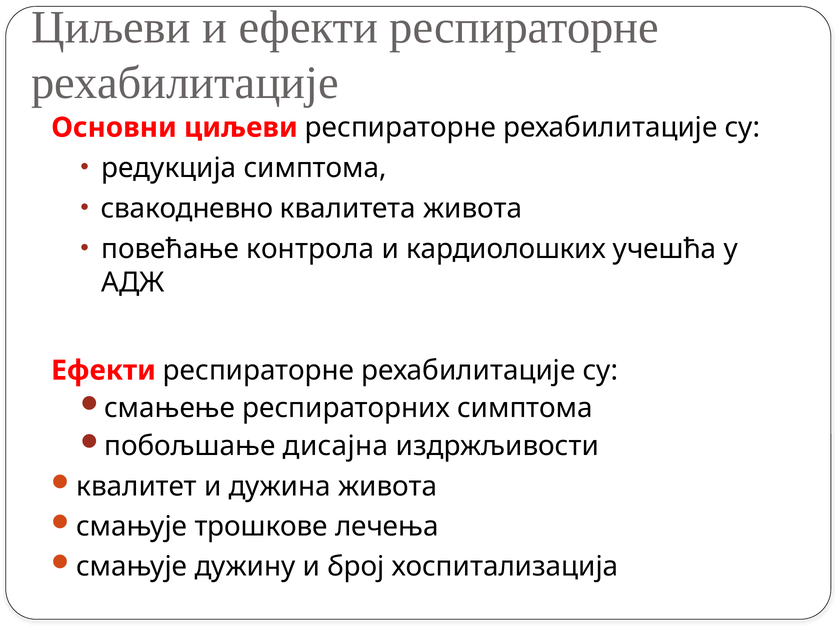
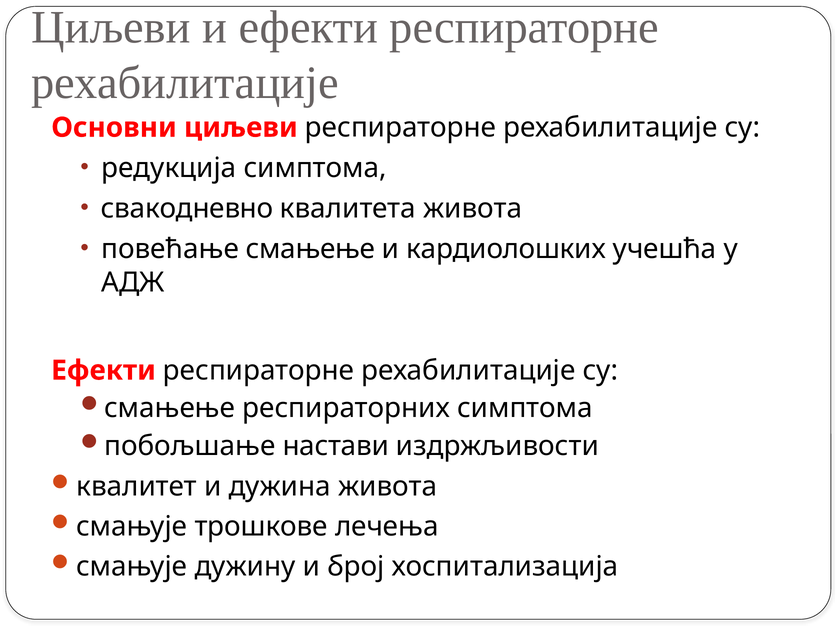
повећање контрола: контрола -> смањење
дисајна: дисајна -> настави
